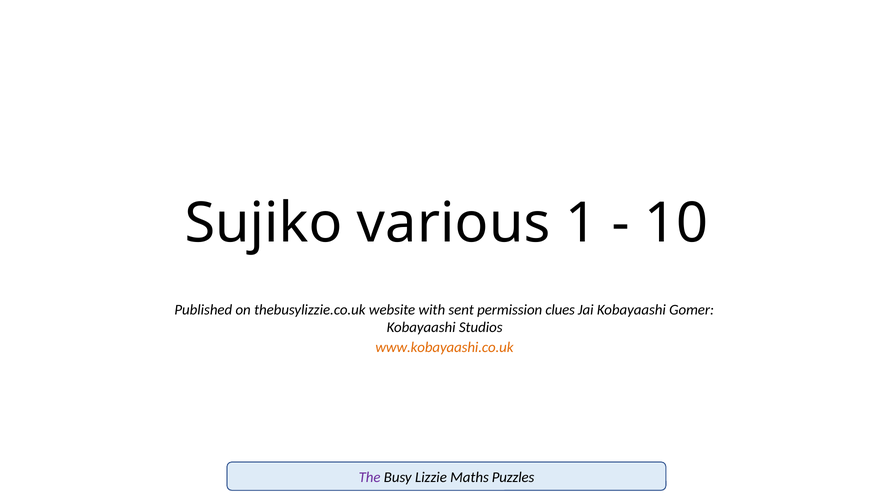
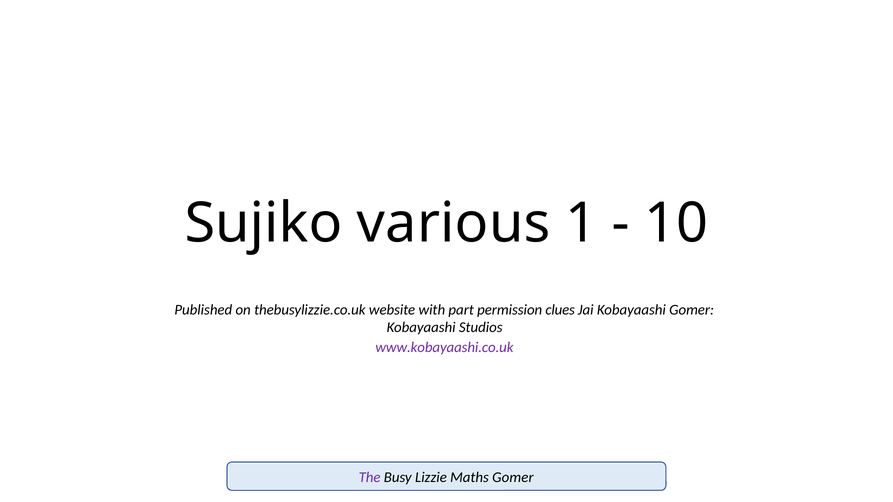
sent: sent -> part
www.kobayaashi.co.uk colour: orange -> purple
Maths Puzzles: Puzzles -> Gomer
